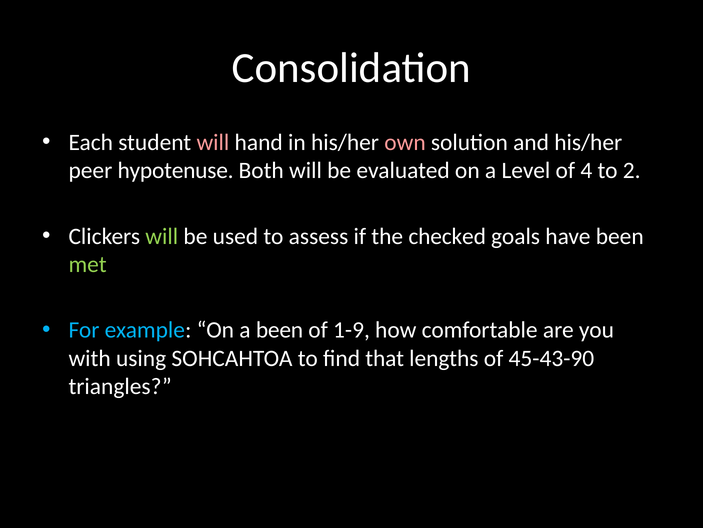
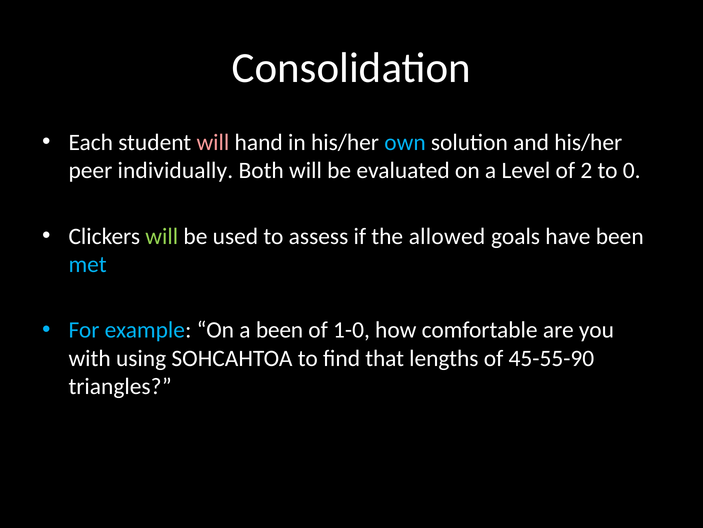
own colour: pink -> light blue
hypotenuse: hypotenuse -> individually
4: 4 -> 2
2: 2 -> 0
checked: checked -> allowed
met colour: light green -> light blue
1-9: 1-9 -> 1-0
45-43-90: 45-43-90 -> 45-55-90
